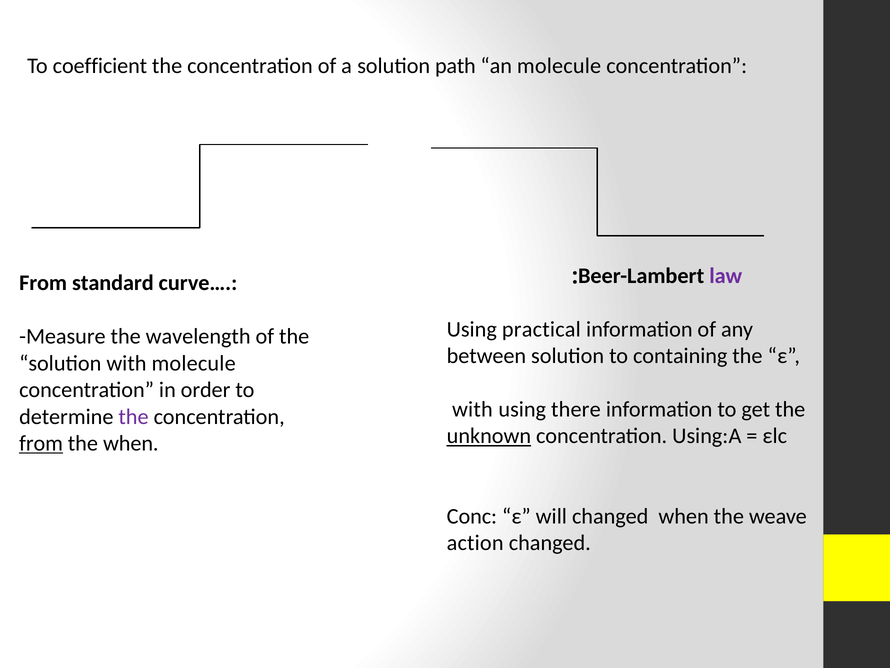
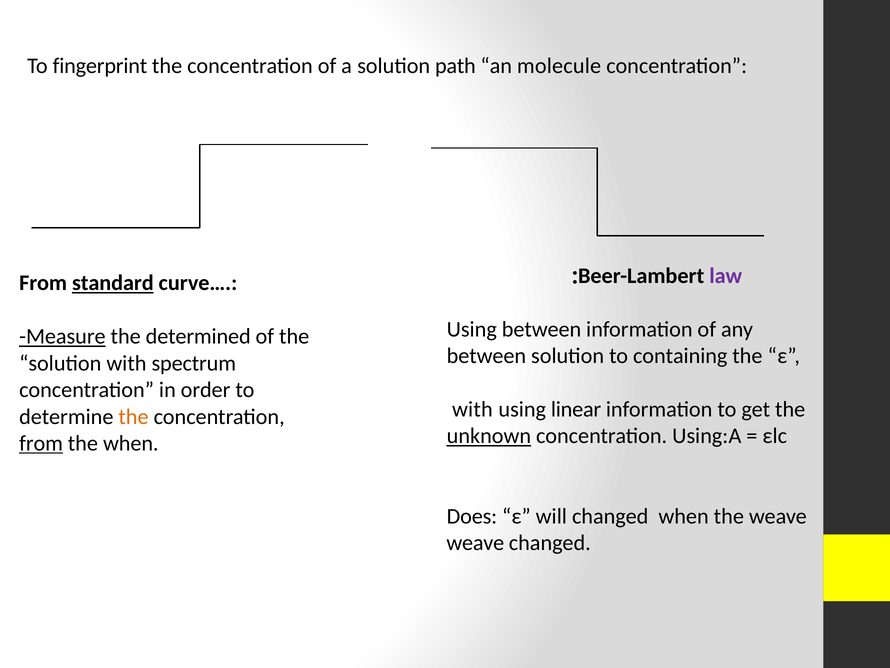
coefficient: coefficient -> fingerprint
standard underline: none -> present
Using practical: practical -> between
Measure underline: none -> present
wavelength: wavelength -> determined
with molecule: molecule -> spectrum
there: there -> linear
the at (133, 416) colour: purple -> orange
Conc: Conc -> Does
action at (475, 543): action -> weave
